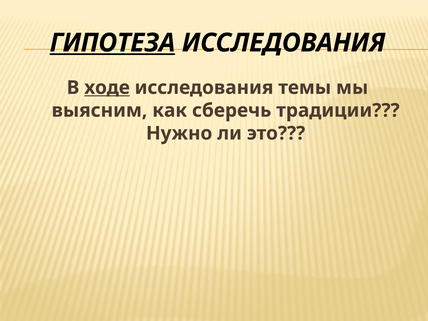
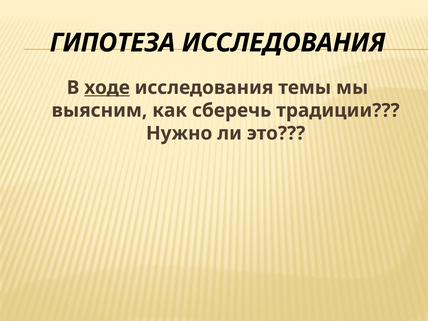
ГИПОТЕЗА underline: present -> none
